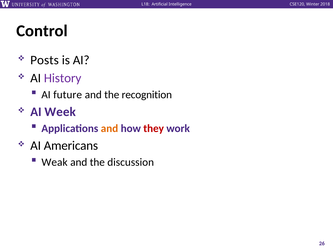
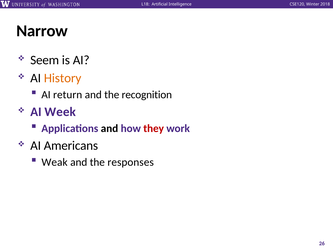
Control: Control -> Narrow
Posts: Posts -> Seem
History colour: purple -> orange
future: future -> return
and at (109, 128) colour: orange -> black
discussion: discussion -> responses
